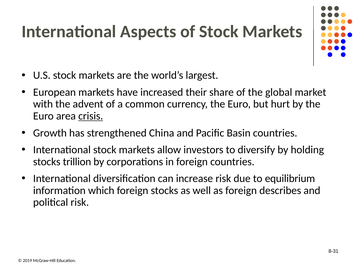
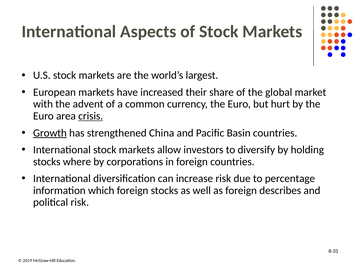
Growth underline: none -> present
trillion: trillion -> where
equilibrium: equilibrium -> percentage
